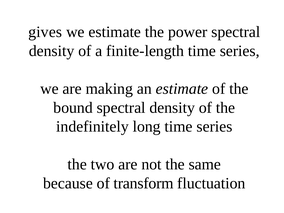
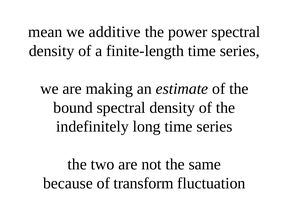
gives: gives -> mean
we estimate: estimate -> additive
